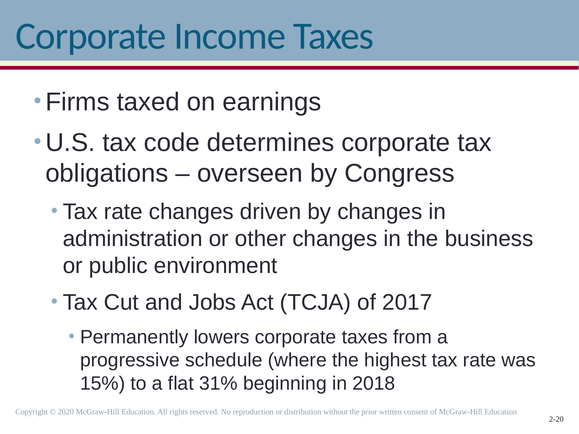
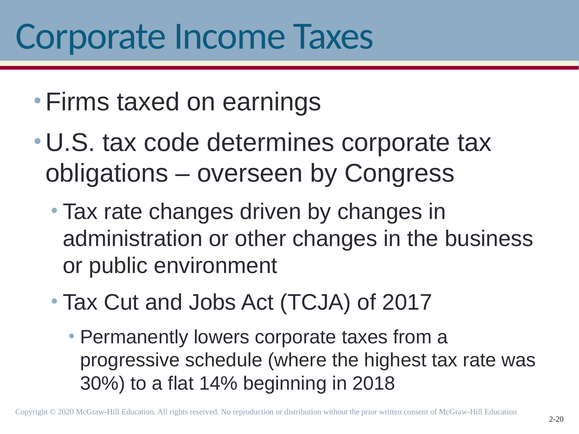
15%: 15% -> 30%
31%: 31% -> 14%
